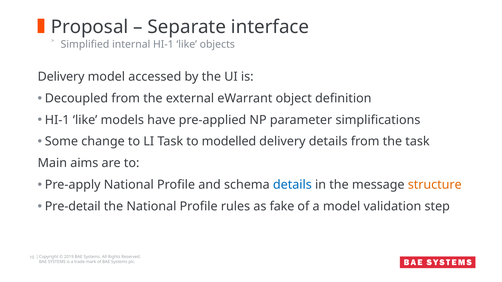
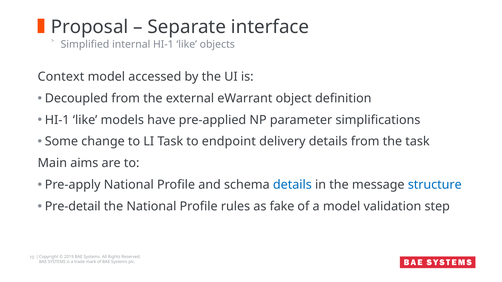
Delivery at (61, 77): Delivery -> Context
modelled: modelled -> endpoint
structure colour: orange -> blue
